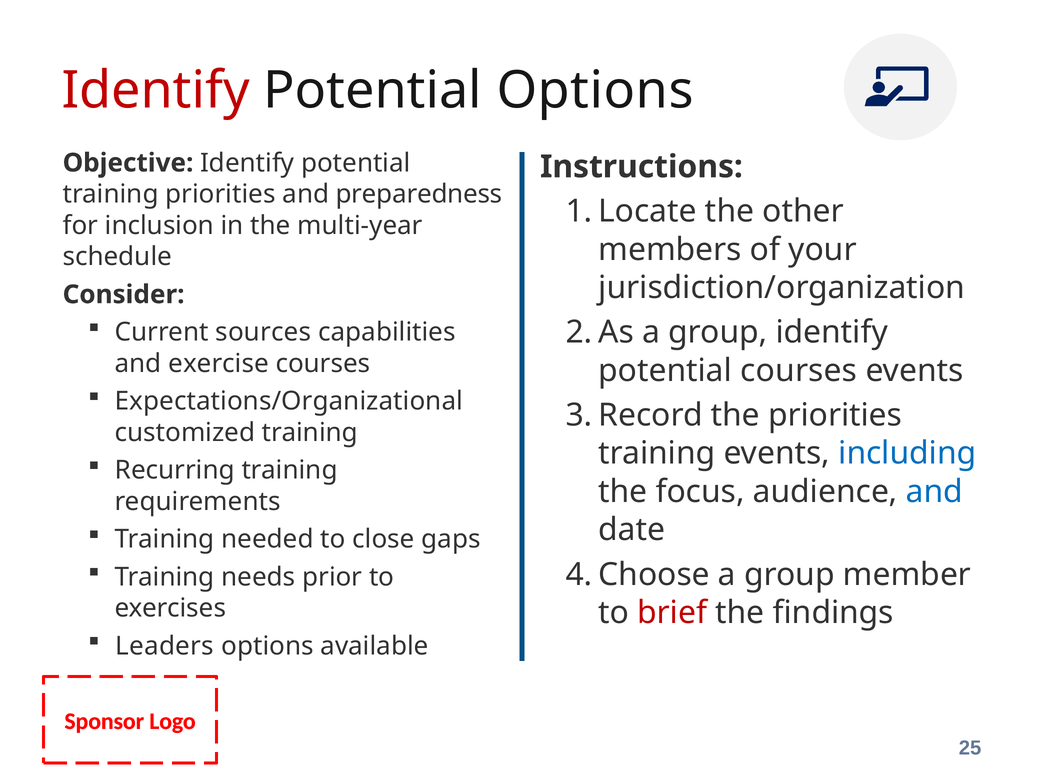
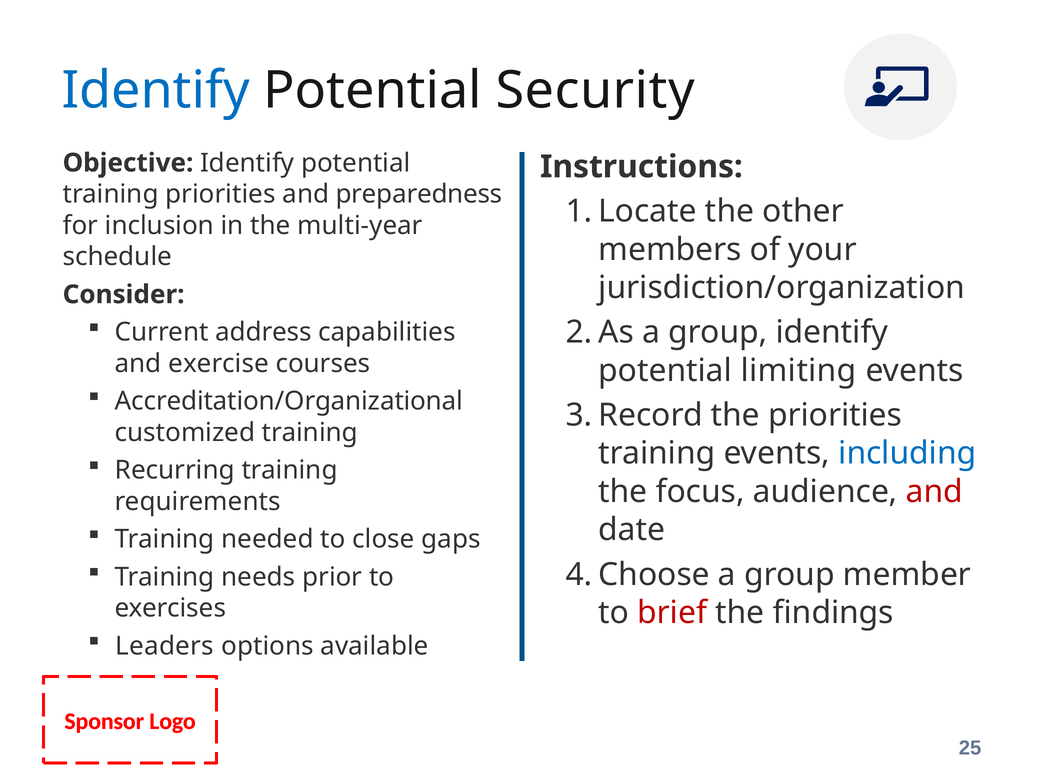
Identify at (156, 91) colour: red -> blue
Potential Options: Options -> Security
sources: sources -> address
potential courses: courses -> limiting
Expectations/Organizational: Expectations/Organizational -> Accreditation/Organizational
and at (934, 492) colour: blue -> red
